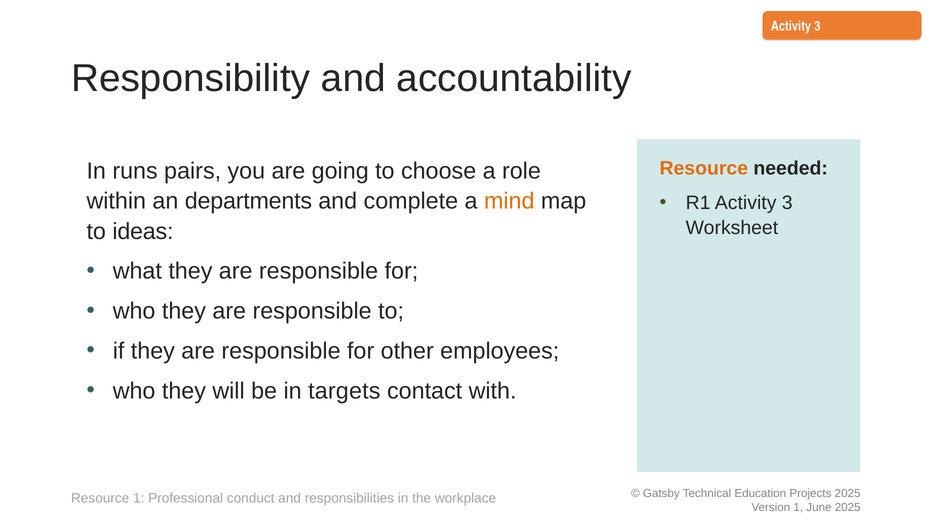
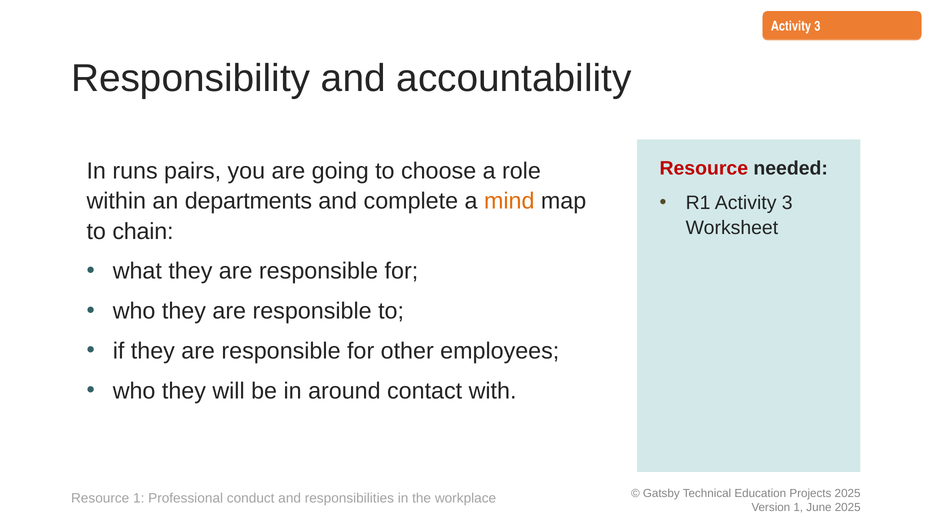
Resource at (704, 168) colour: orange -> red
ideas: ideas -> chain
targets: targets -> around
